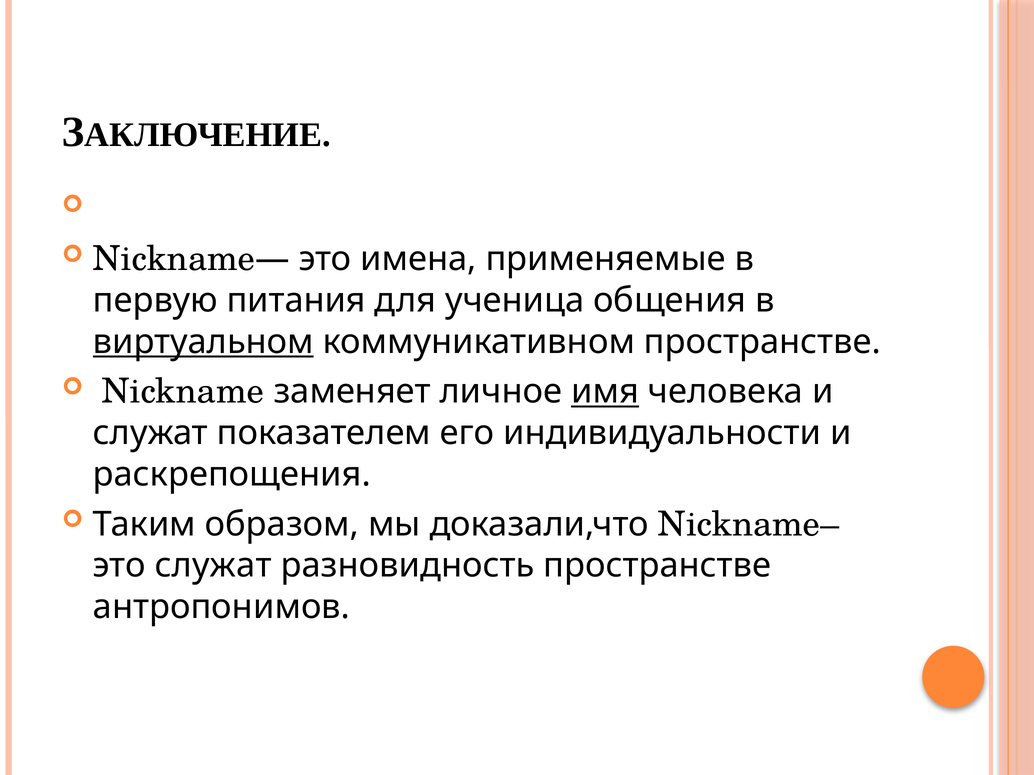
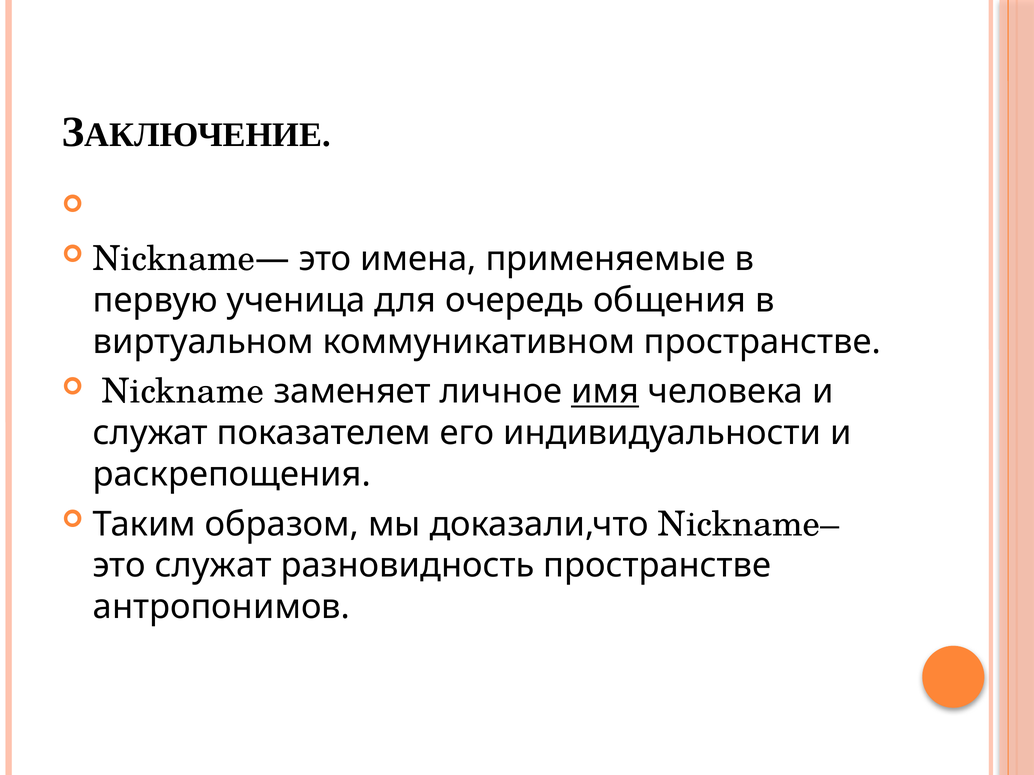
питания: питания -> ученица
ученица: ученица -> очередь
виртуальном underline: present -> none
